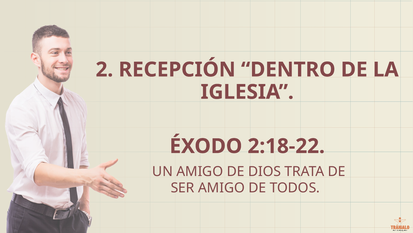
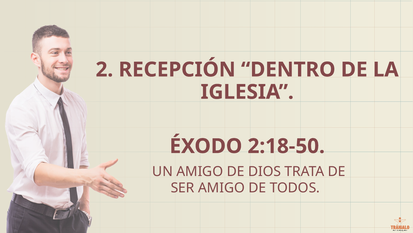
2:18-22: 2:18-22 -> 2:18-50
